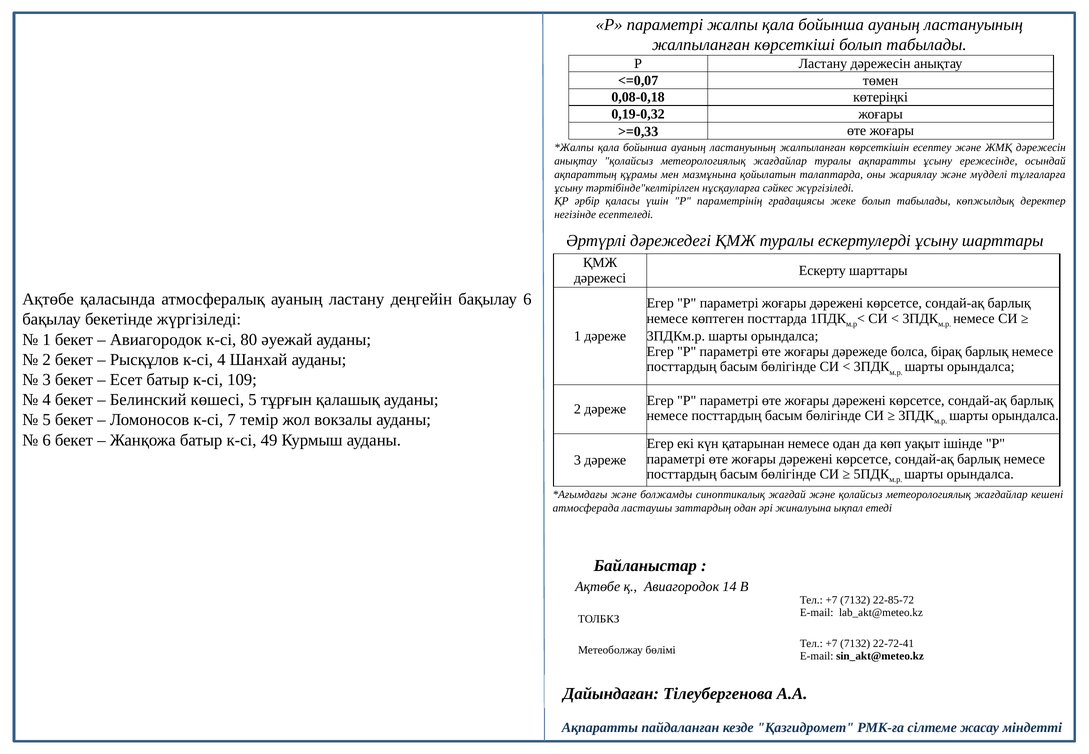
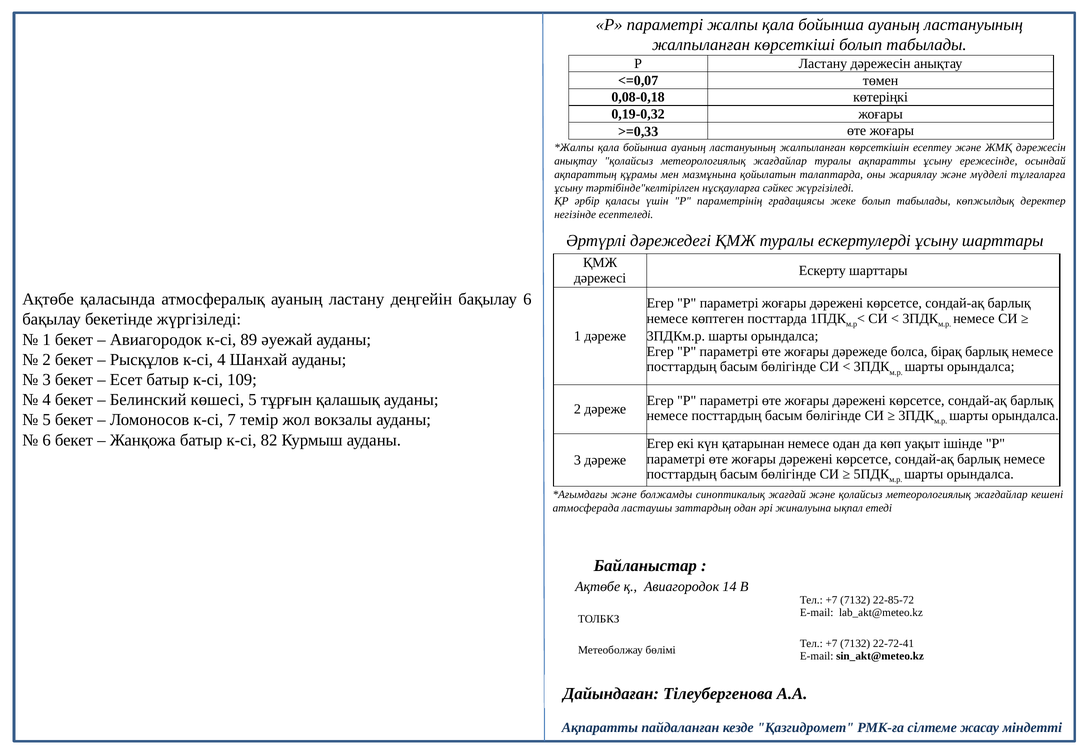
80: 80 -> 89
49: 49 -> 82
